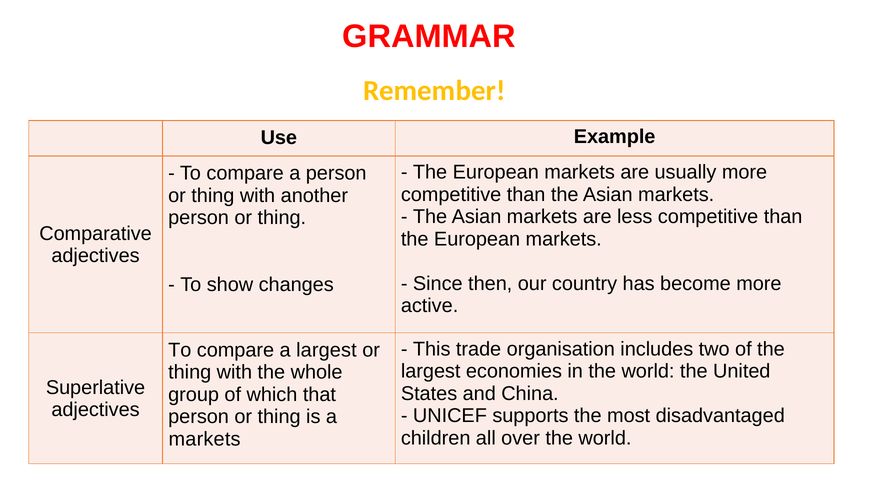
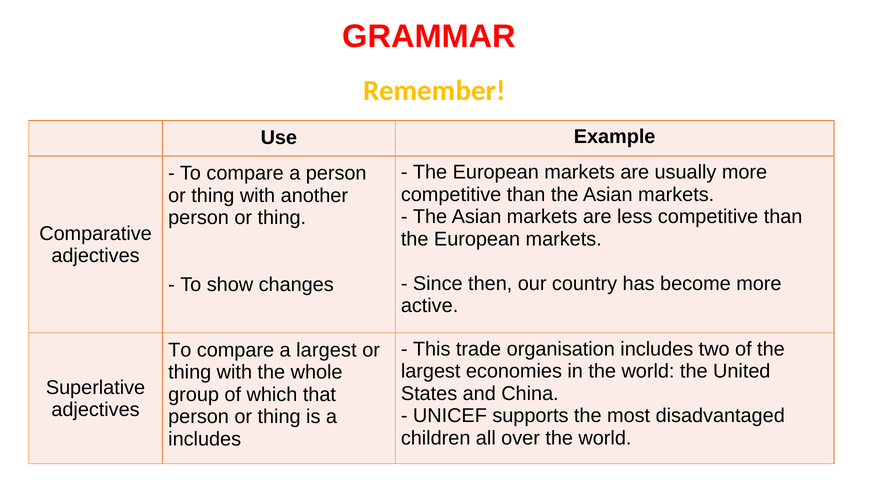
markets at (205, 439): markets -> includes
